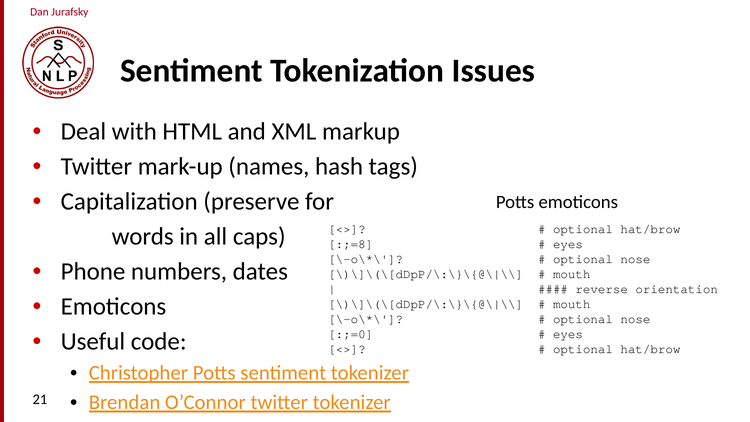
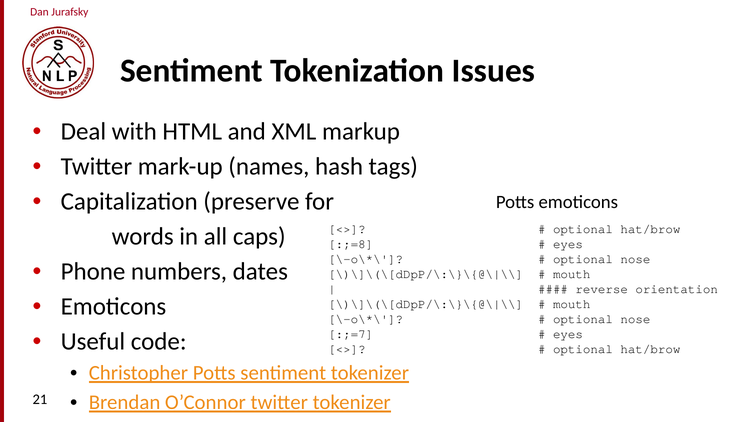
:;=0: :;=0 -> :;=7
